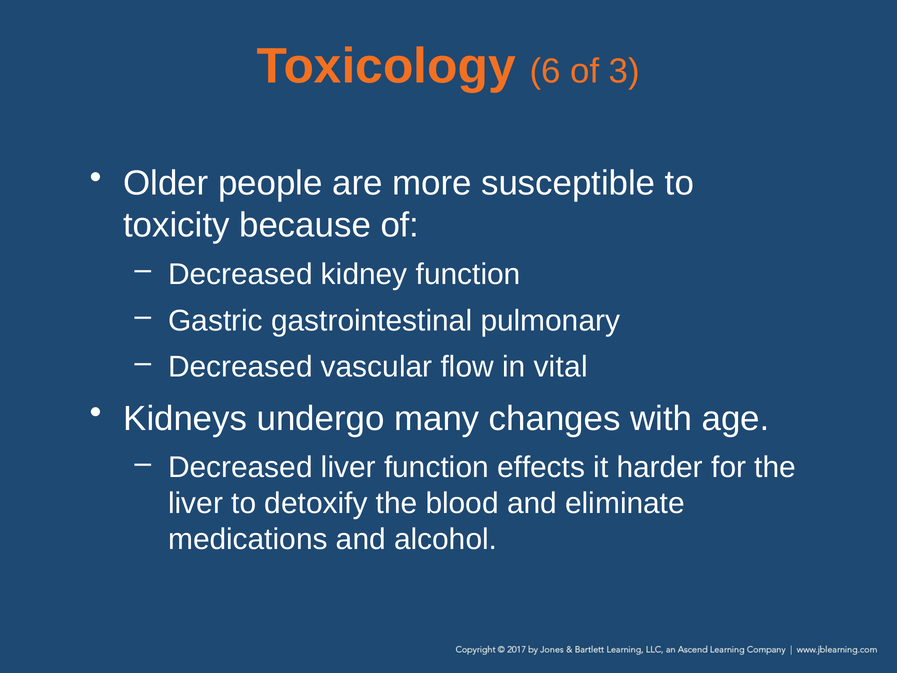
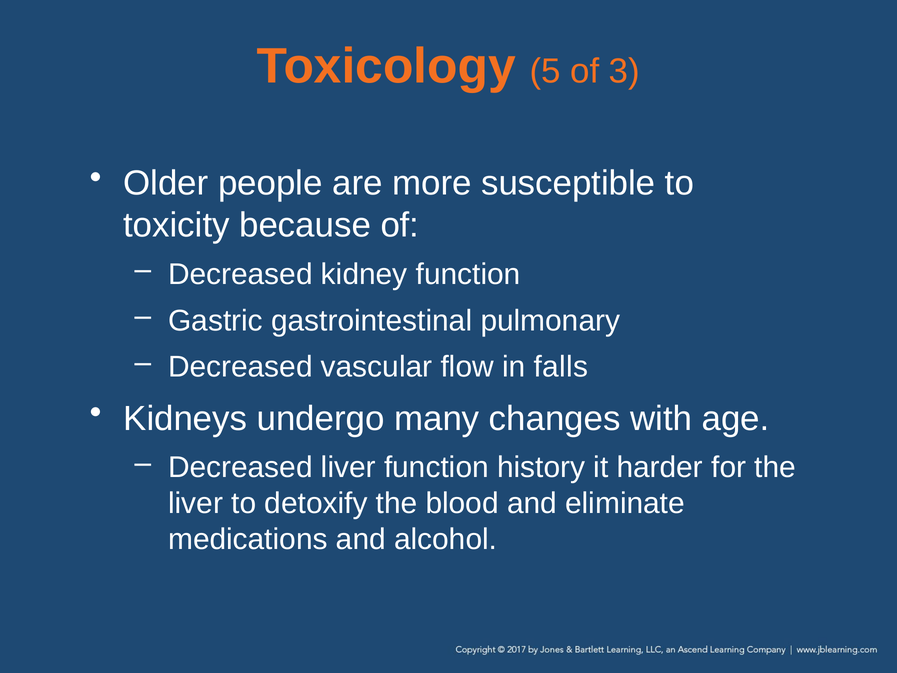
6: 6 -> 5
vital: vital -> falls
effects: effects -> history
